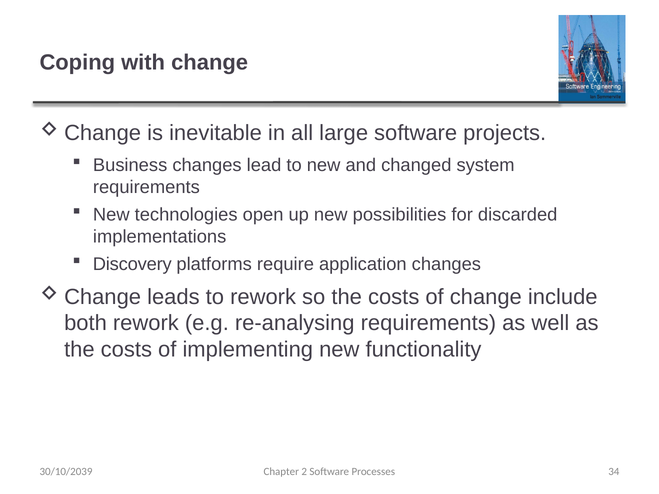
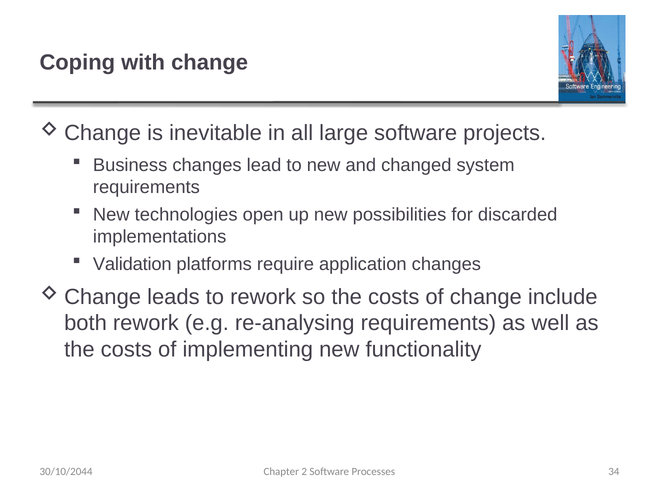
Discovery: Discovery -> Validation
30/10/2039: 30/10/2039 -> 30/10/2044
